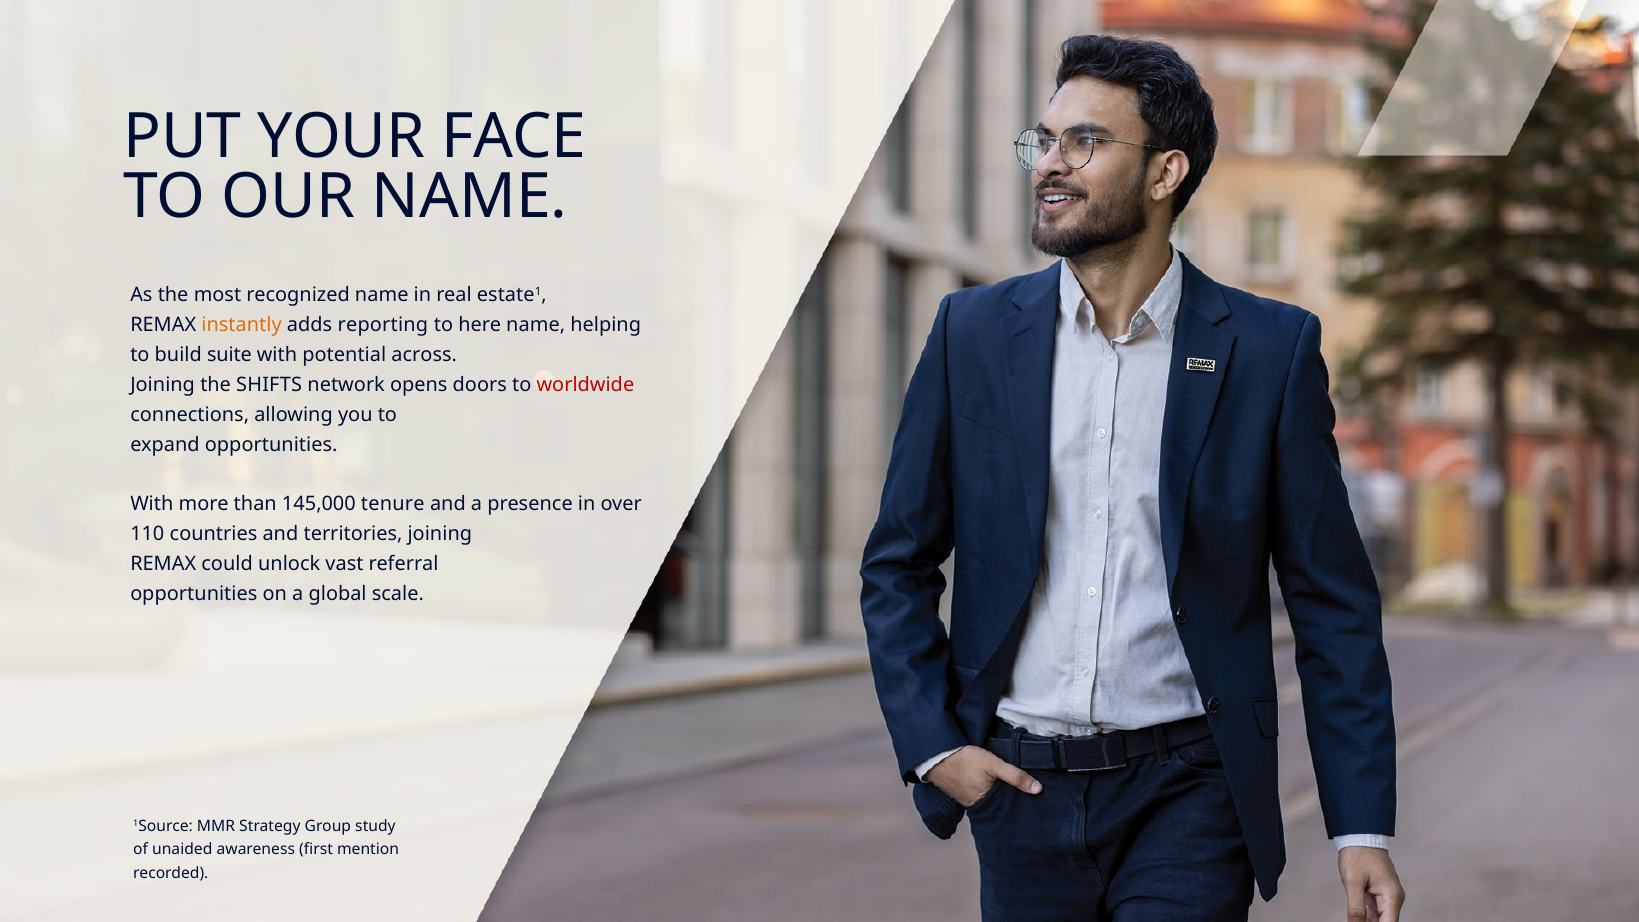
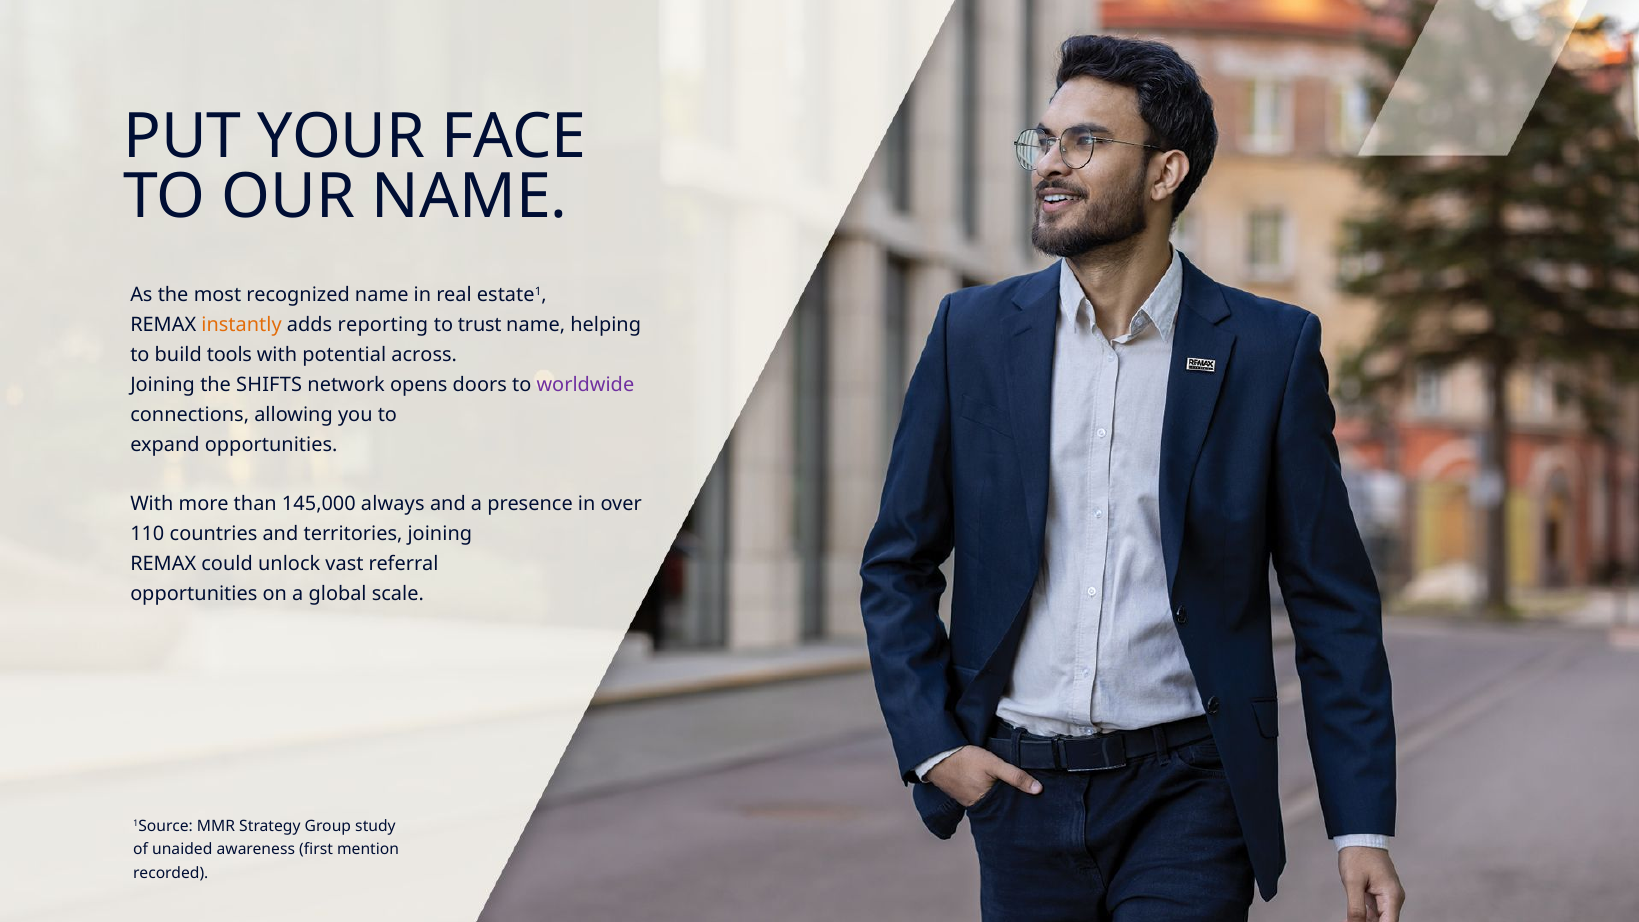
here: here -> trust
suite: suite -> tools
worldwide colour: red -> purple
tenure: tenure -> always
